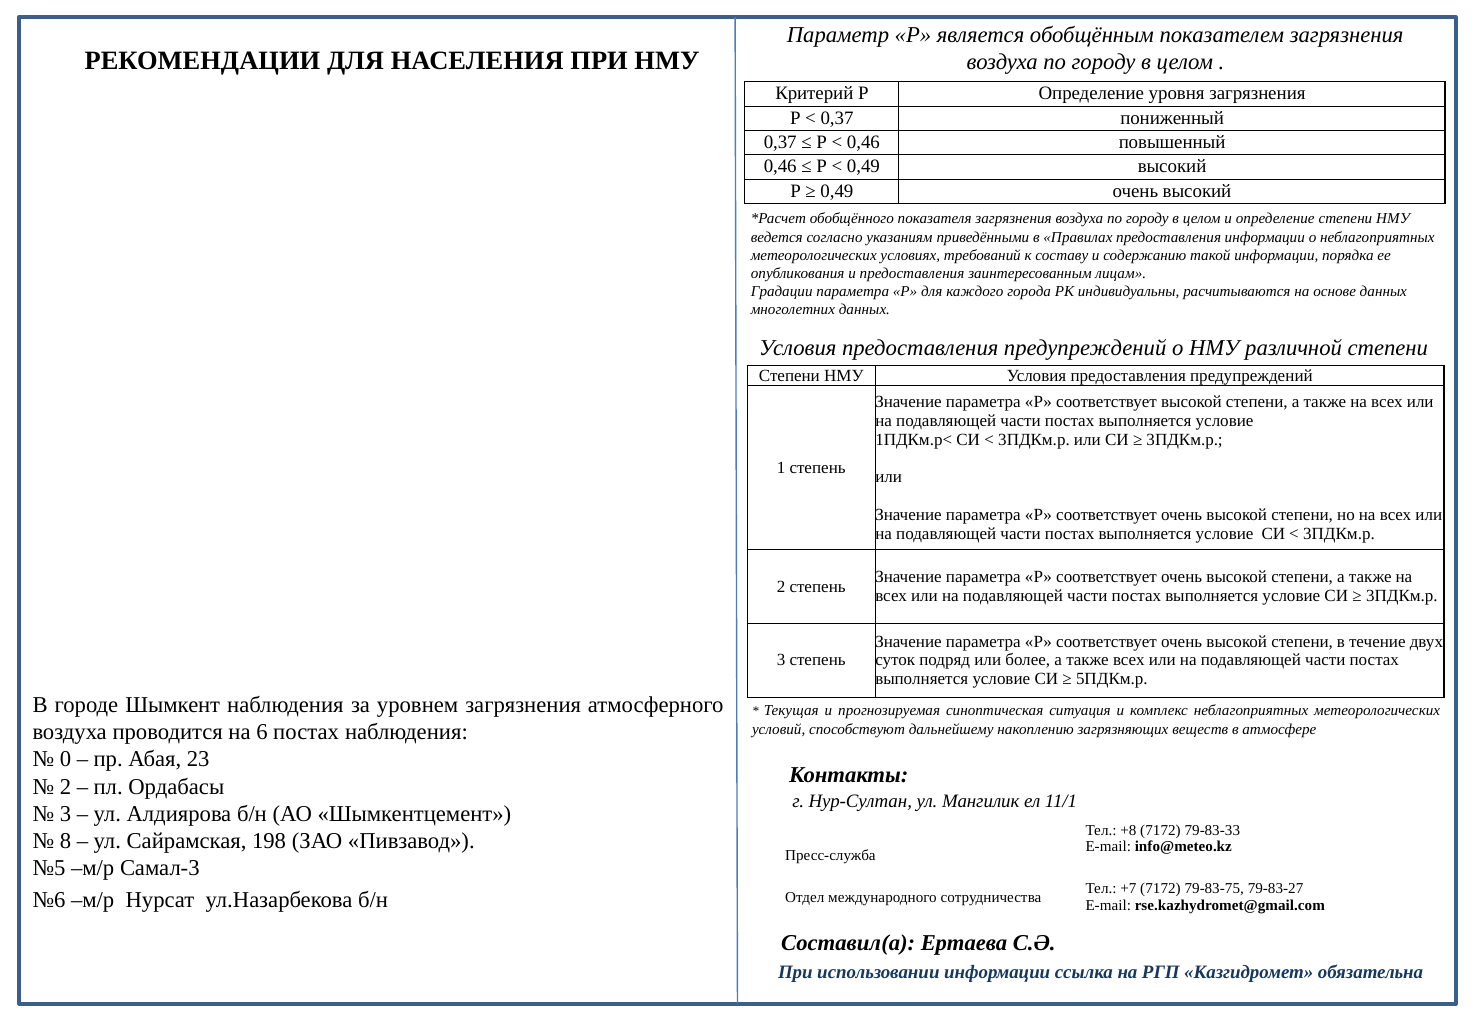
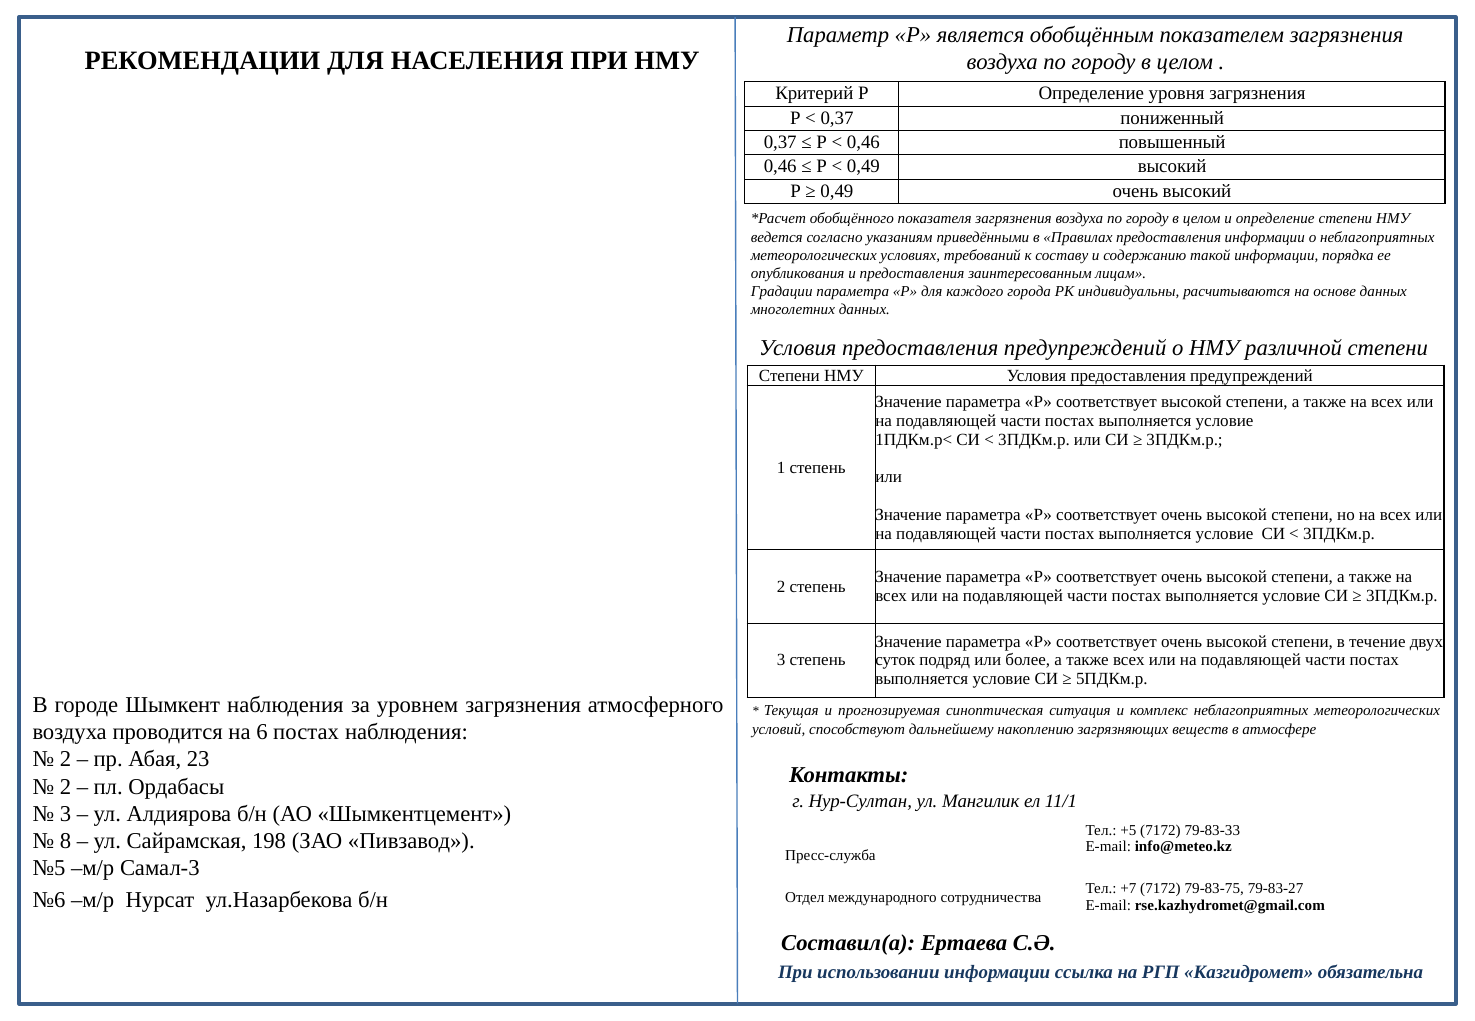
0 at (65, 759): 0 -> 2
+8: +8 -> +5
